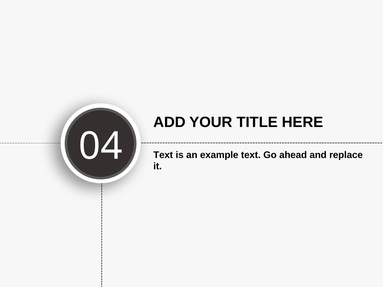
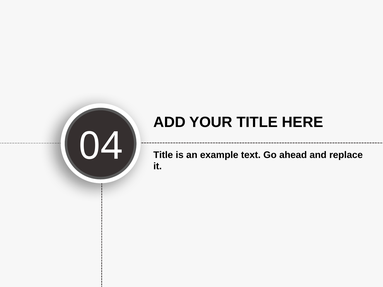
Text at (163, 155): Text -> Title
